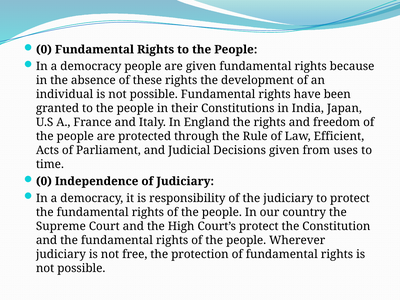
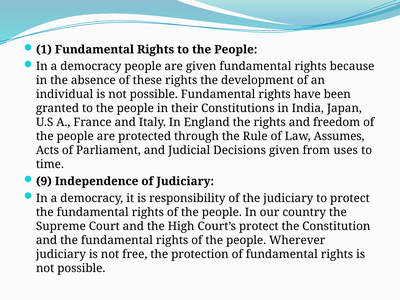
0 at (44, 50): 0 -> 1
Efficient: Efficient -> Assumes
0 at (44, 181): 0 -> 9
